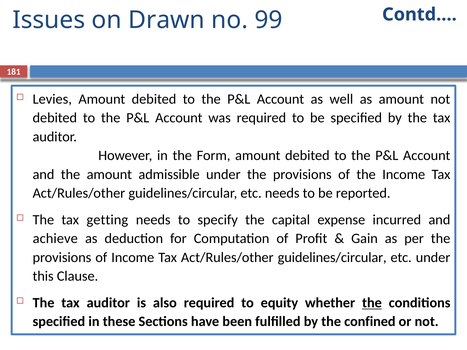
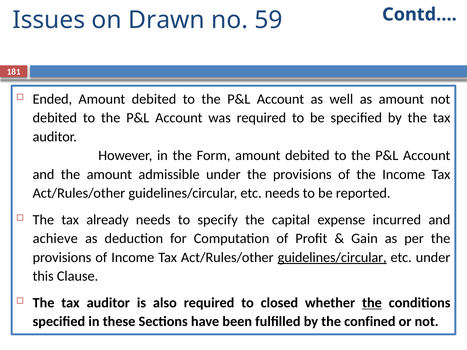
99: 99 -> 59
Levies: Levies -> Ended
getting: getting -> already
guidelines/circular at (332, 258) underline: none -> present
equity: equity -> closed
